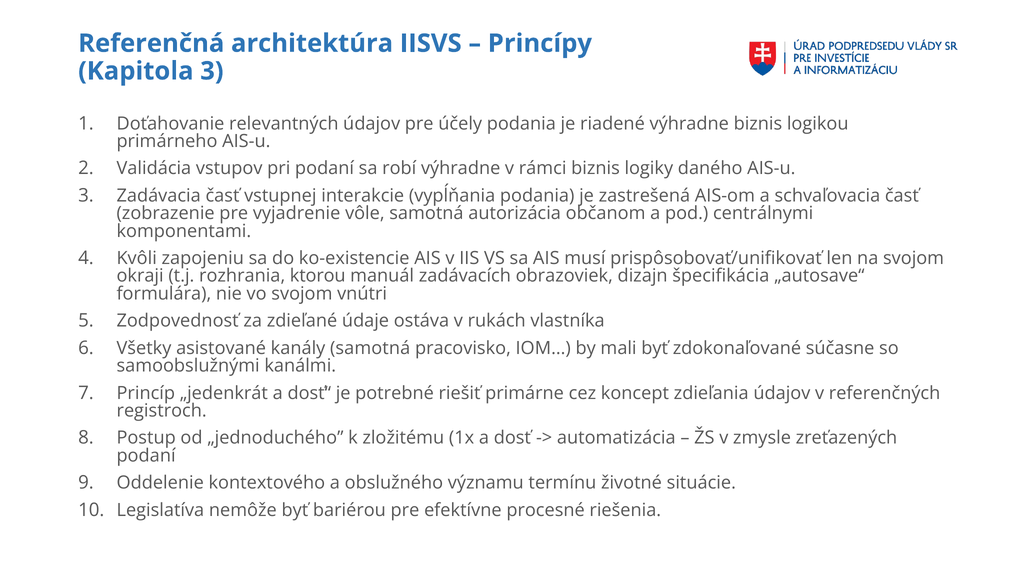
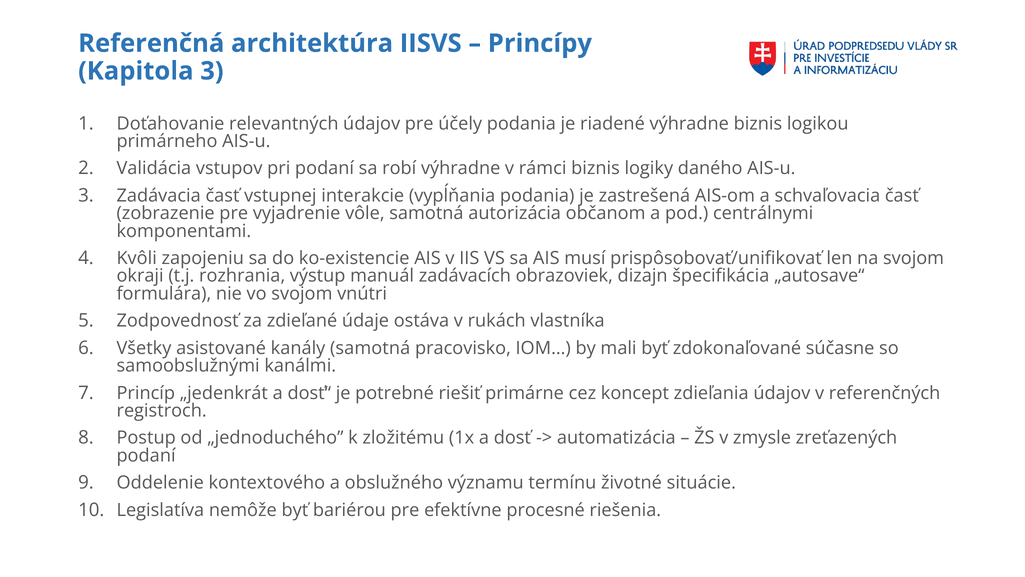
ktorou: ktorou -> výstup
